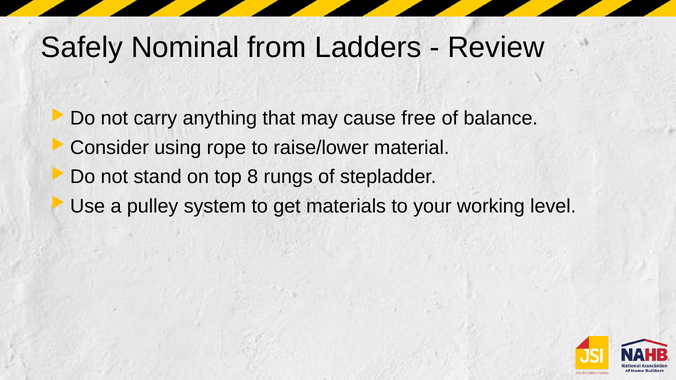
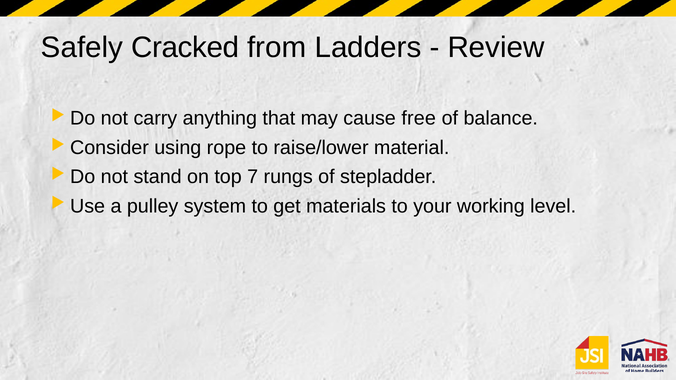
Nominal: Nominal -> Cracked
8: 8 -> 7
